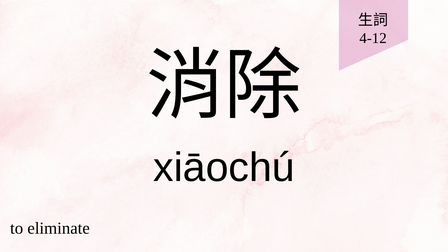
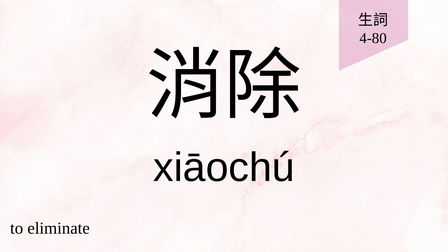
4-12: 4-12 -> 4-80
